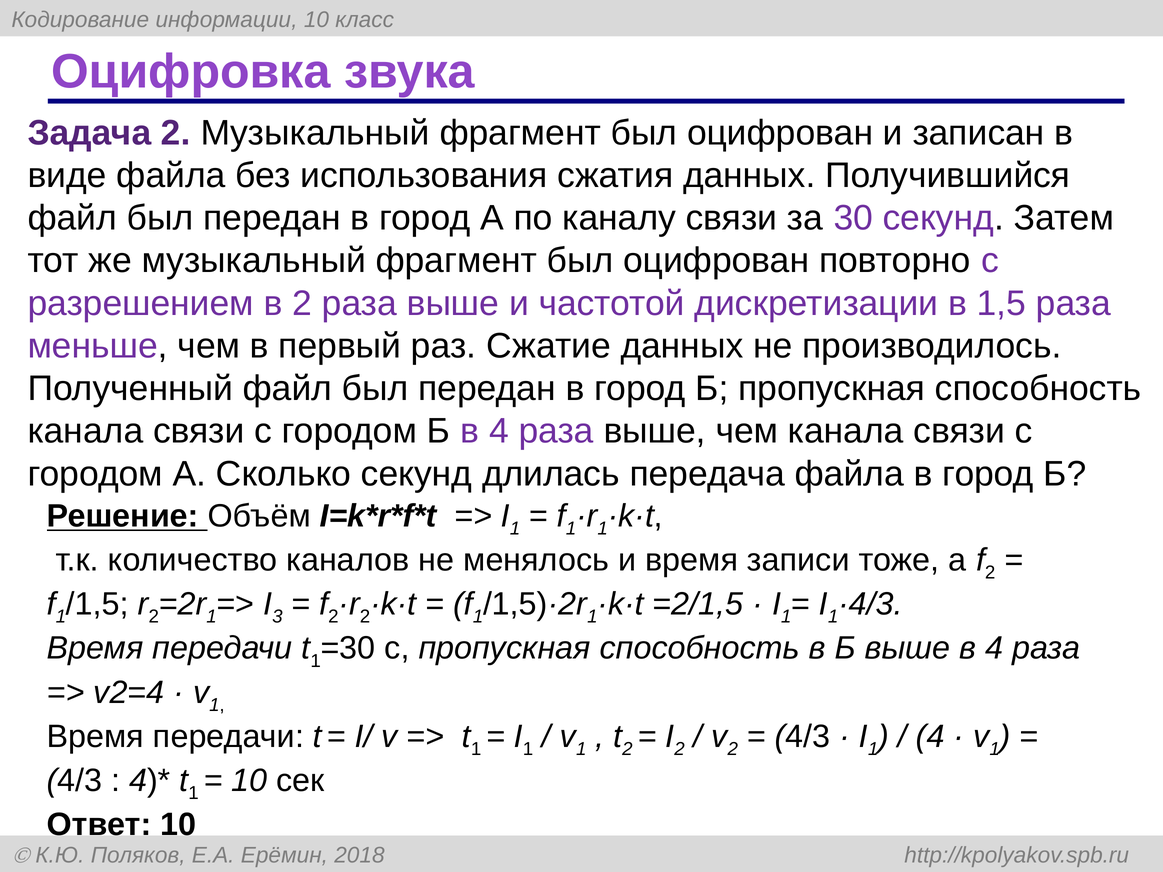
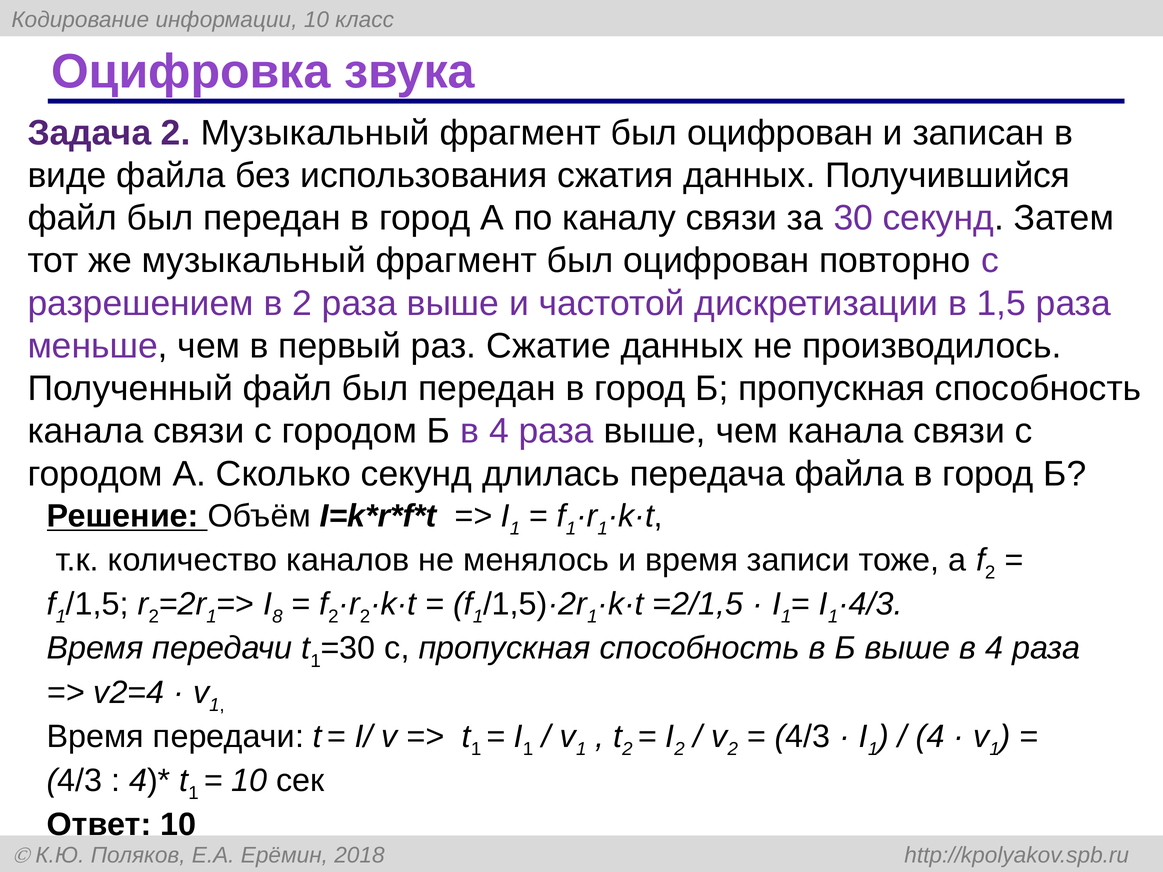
3: 3 -> 8
